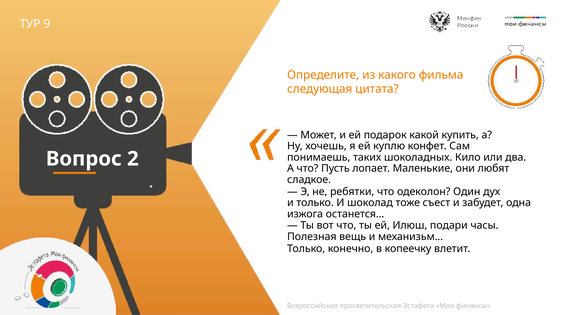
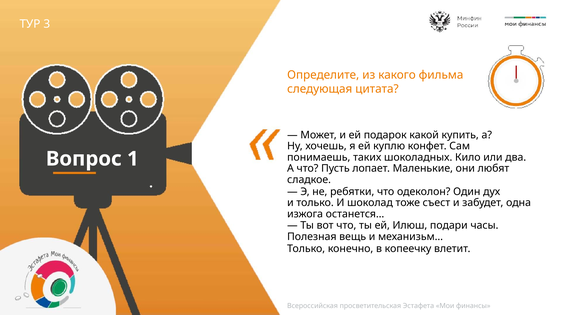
9: 9 -> 3
2: 2 -> 1
